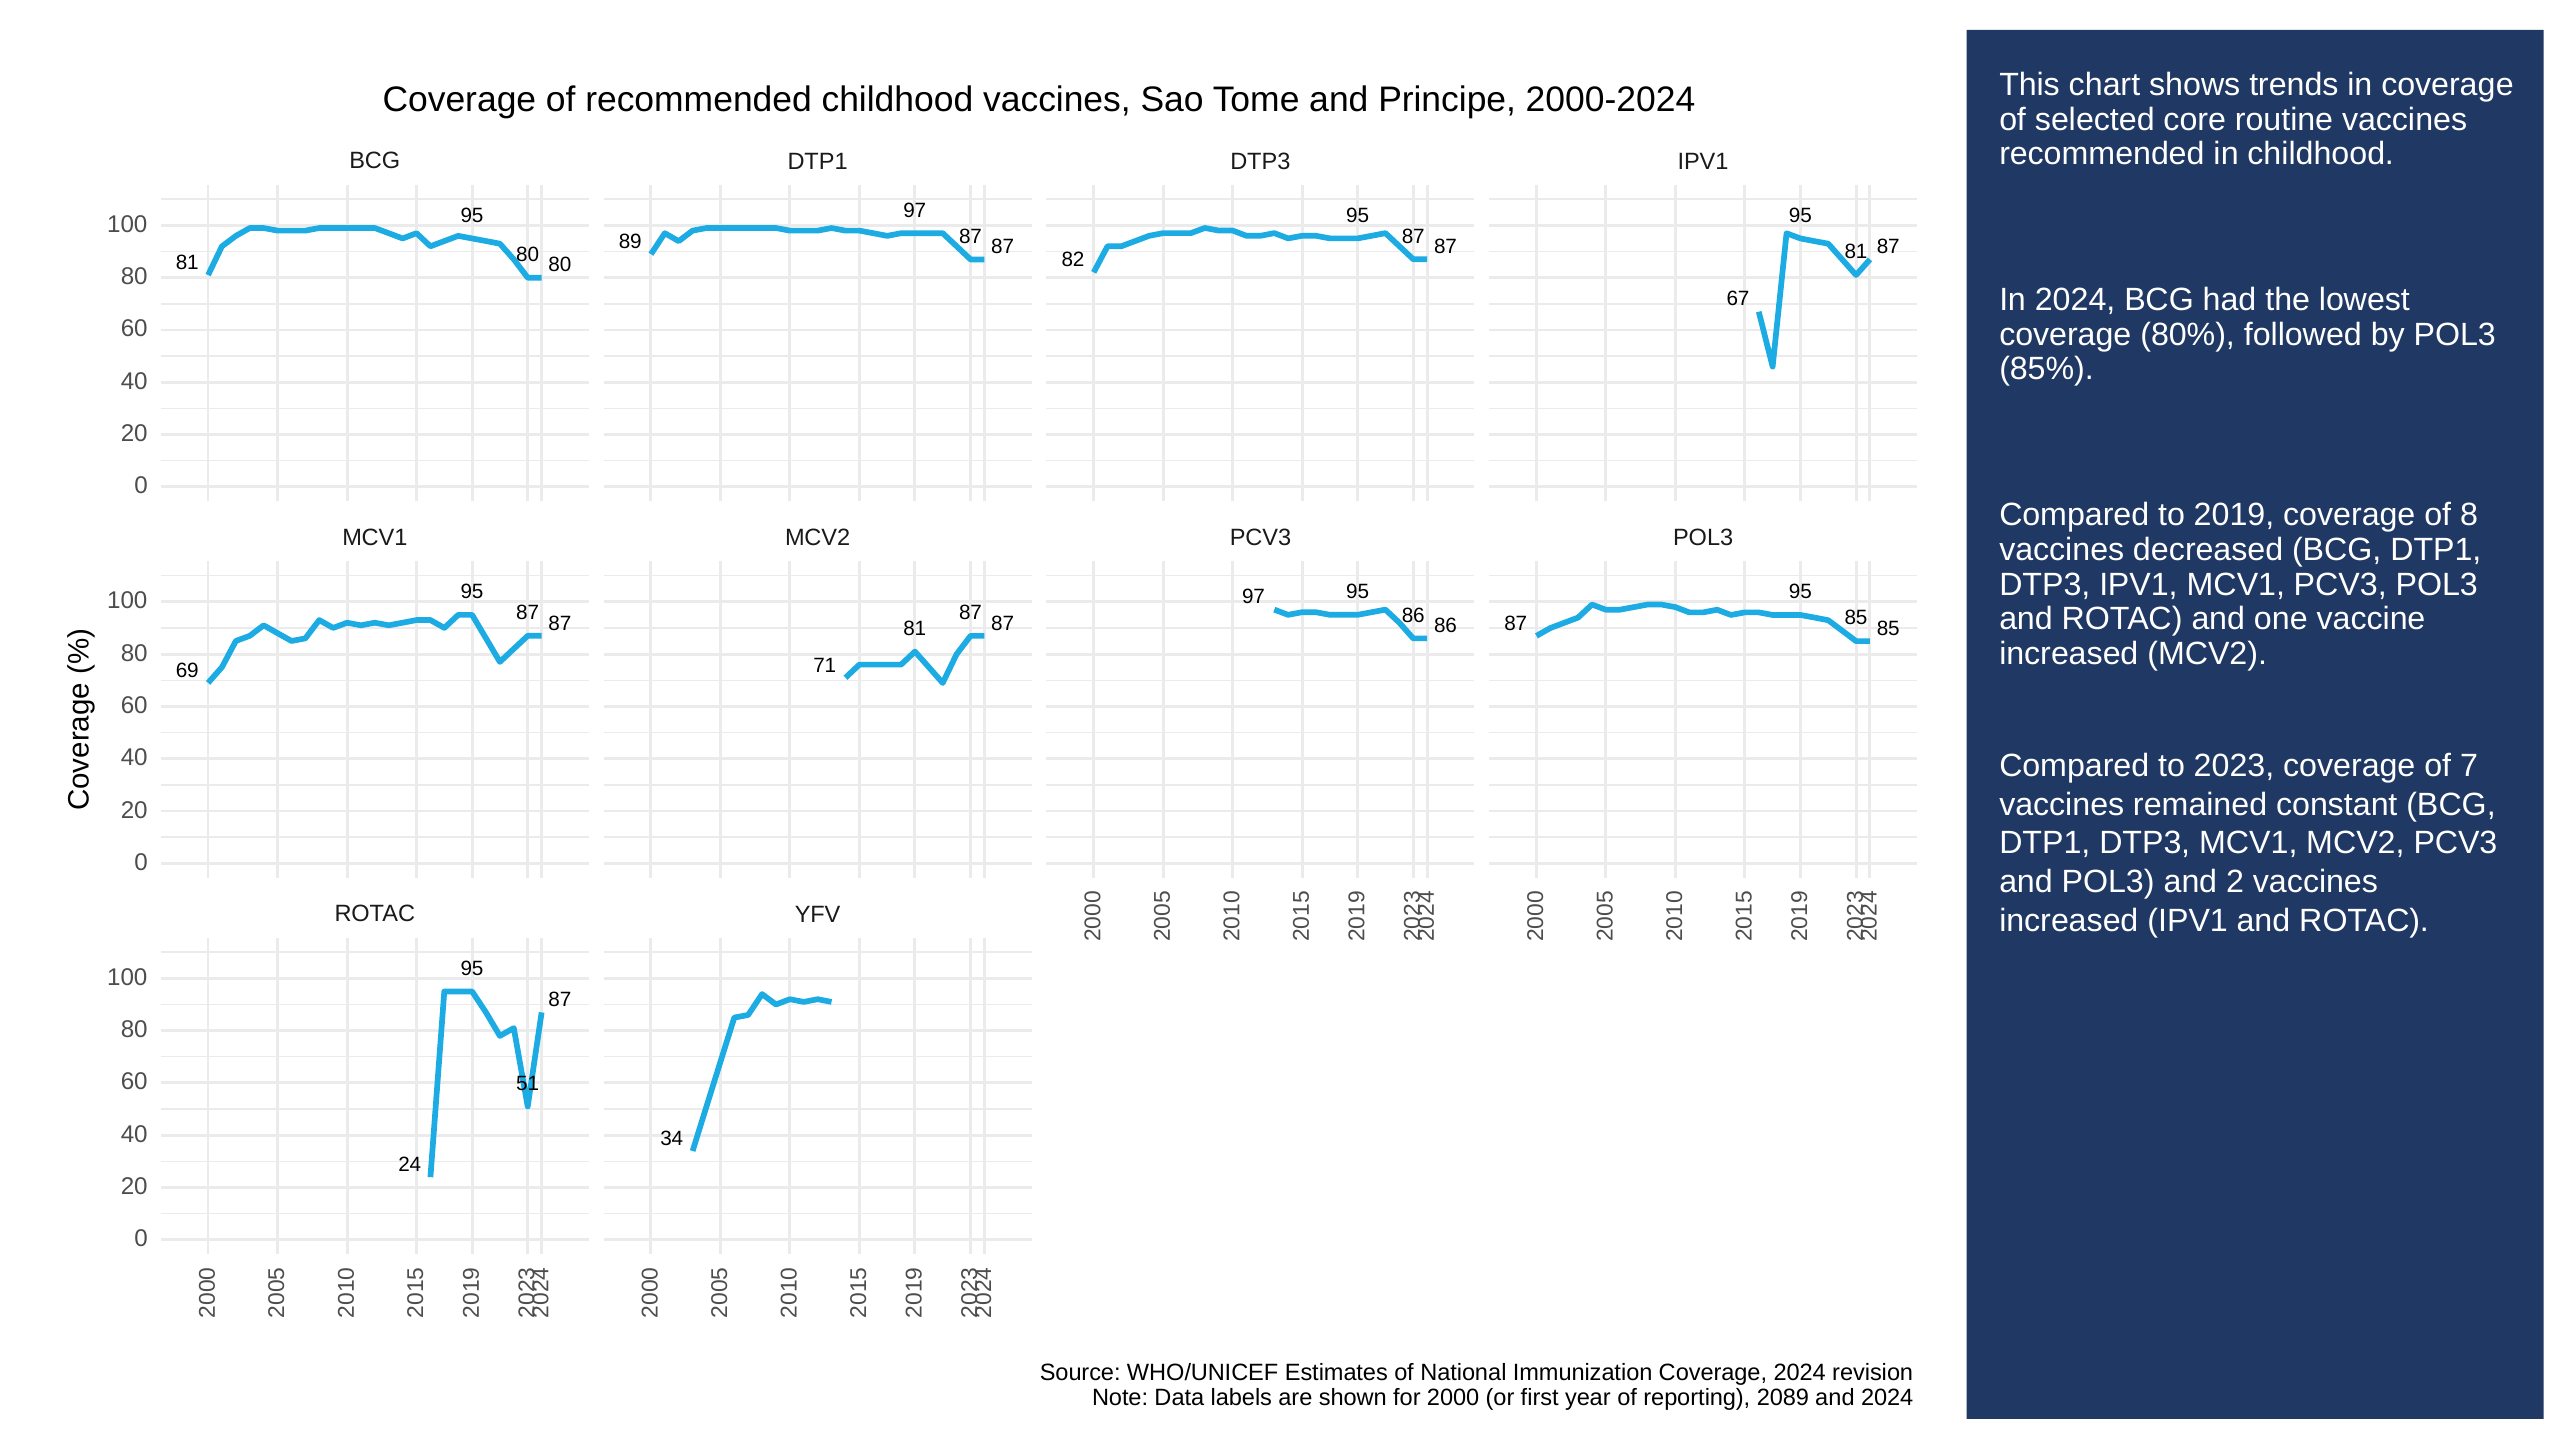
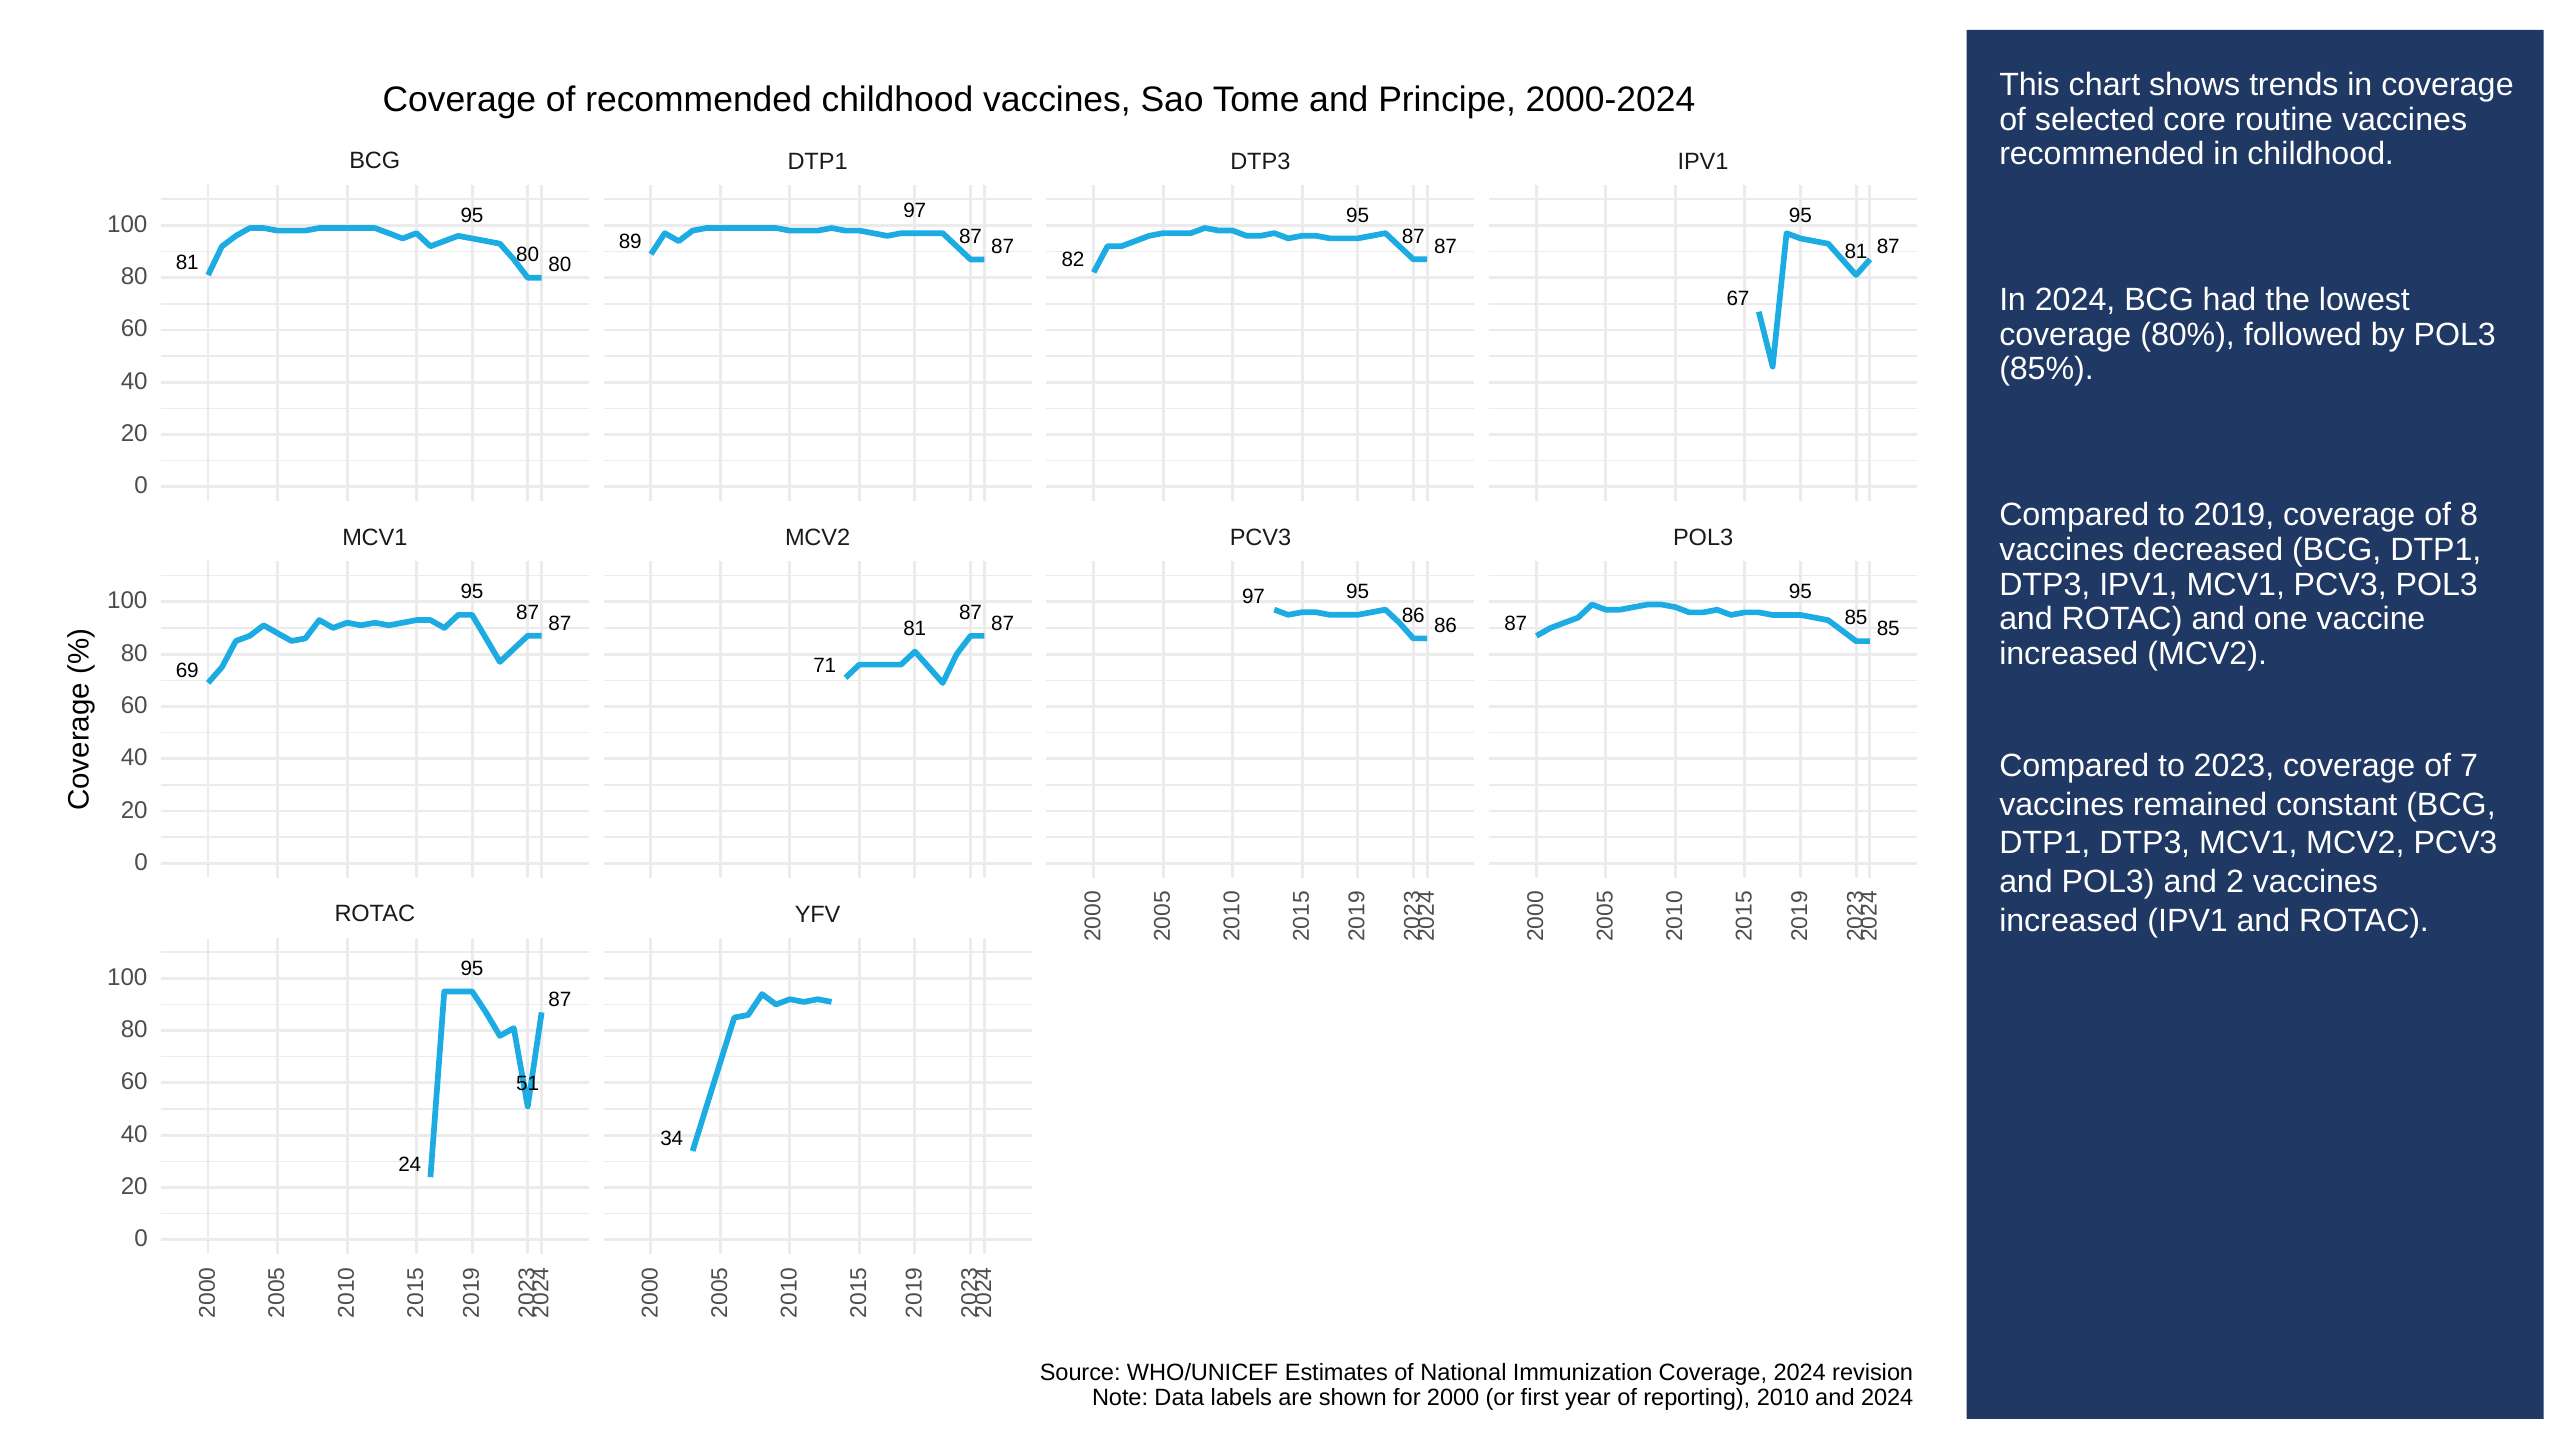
2089: 2089 -> 2010
